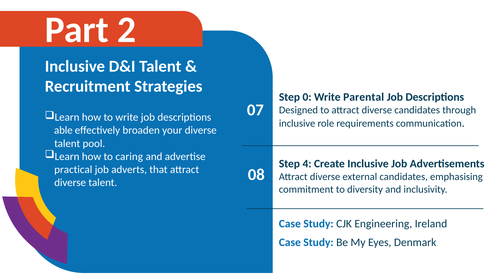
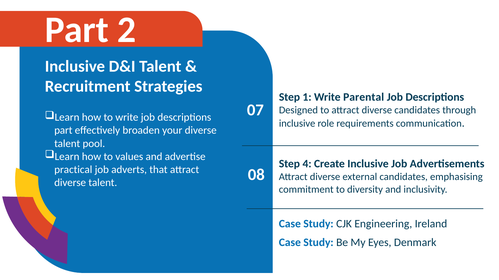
0: 0 -> 1
able at (63, 131): able -> part
caring: caring -> values
